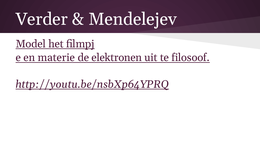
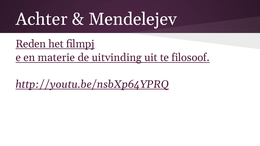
Verder: Verder -> Achter
Model: Model -> Reden
elektronen: elektronen -> uitvinding
